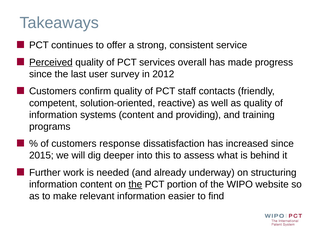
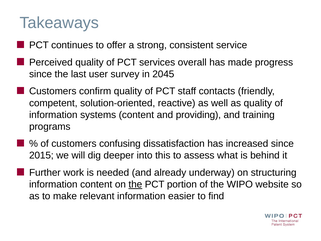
Perceived underline: present -> none
2012: 2012 -> 2045
response: response -> confusing
